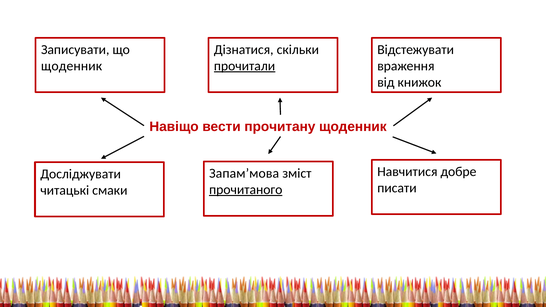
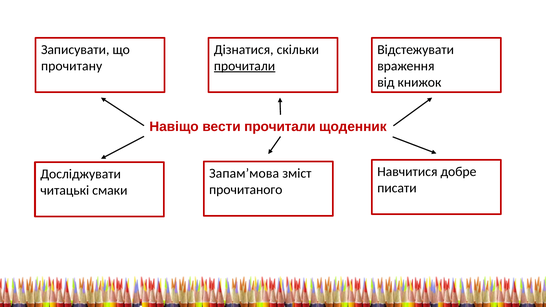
щоденник at (72, 66): щоденник -> прочитану
вести прочитану: прочитану -> прочитали
прочитаного underline: present -> none
